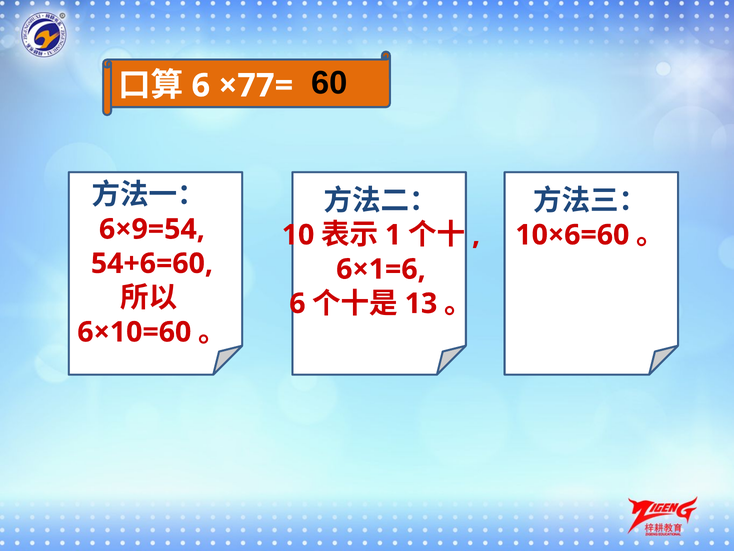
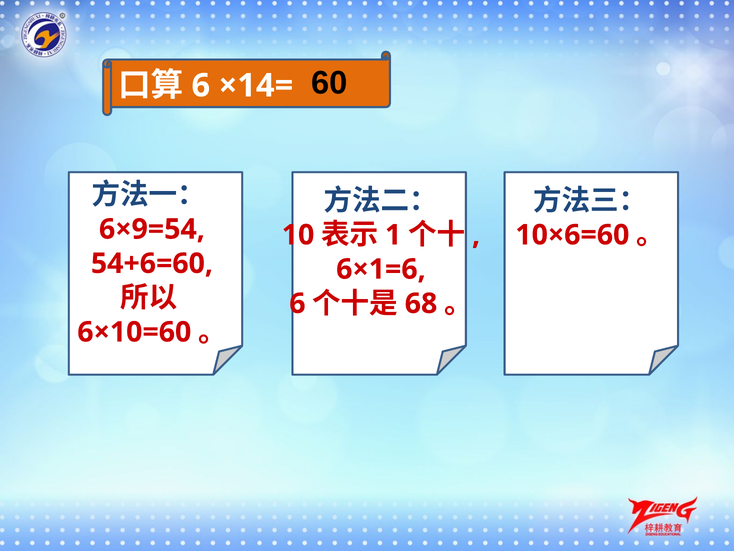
×77=: ×77= -> ×14=
13: 13 -> 68
